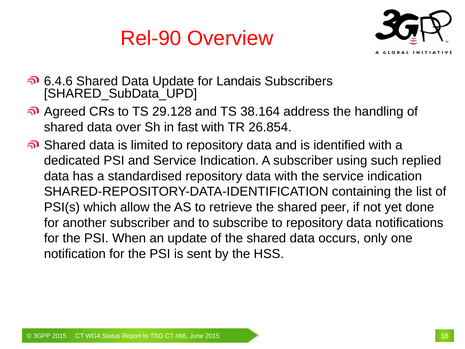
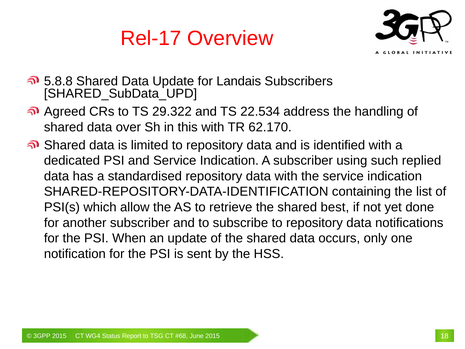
Rel-90: Rel-90 -> Rel-17
6.4.6: 6.4.6 -> 5.8.8
29.128: 29.128 -> 29.322
38.164: 38.164 -> 22.534
fast: fast -> this
26.854: 26.854 -> 62.170
peer: peer -> best
